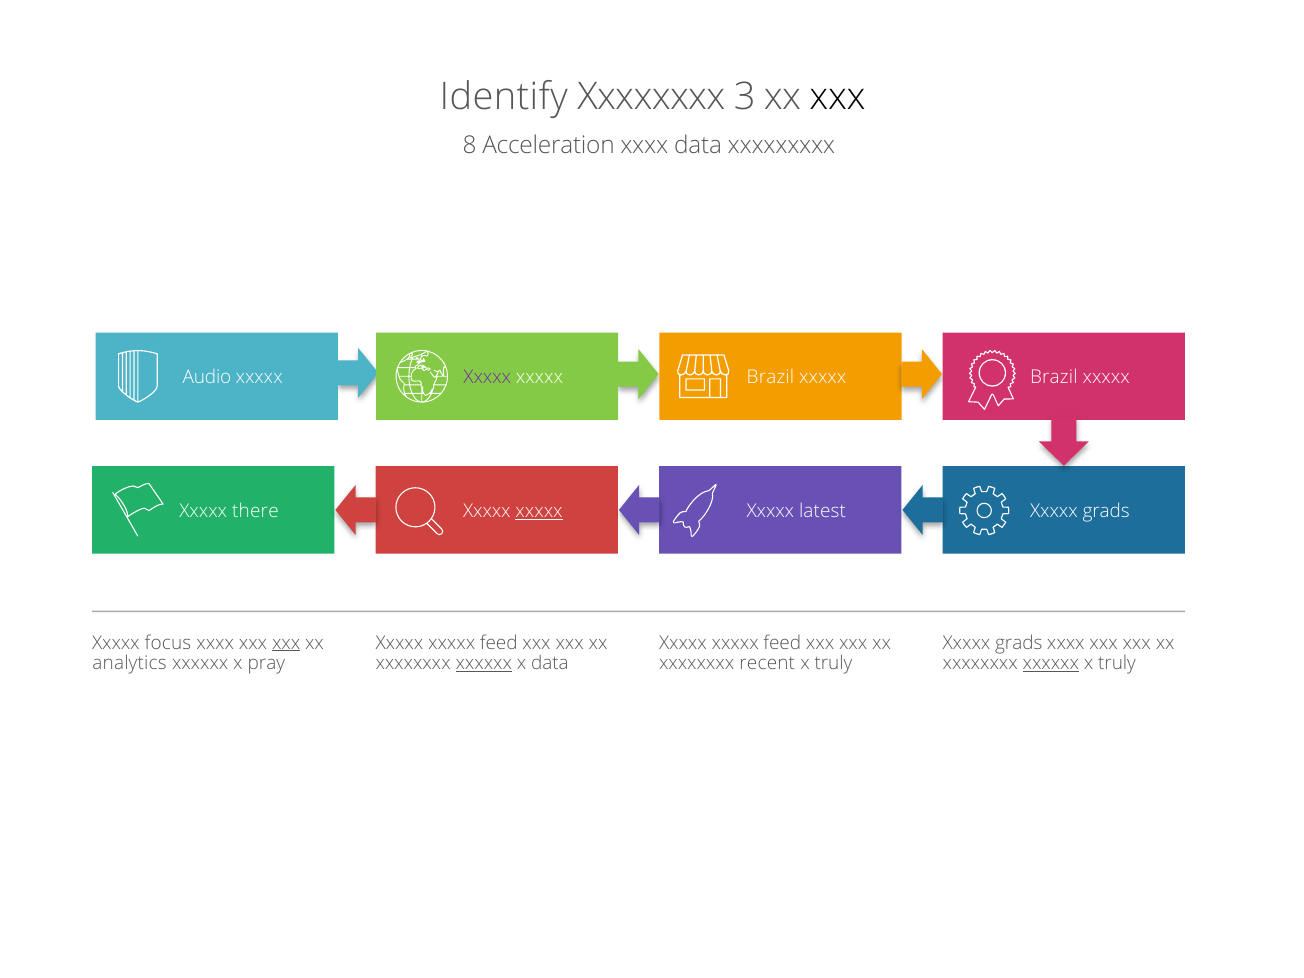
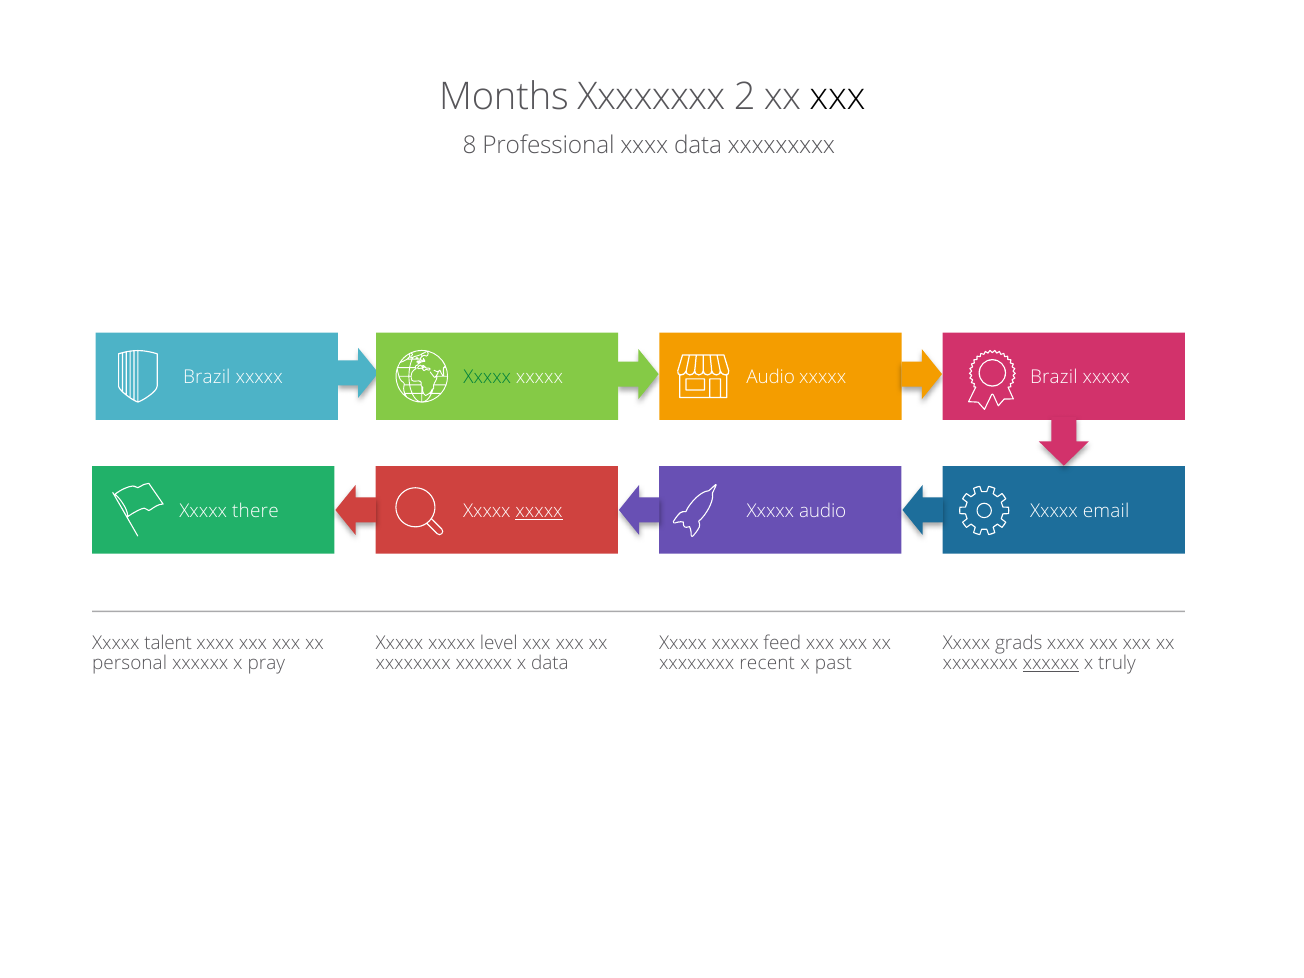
Identify: Identify -> Months
3: 3 -> 2
Acceleration: Acceleration -> Professional
Audio at (207, 378): Audio -> Brazil
Xxxxx at (487, 378) colour: purple -> green
Brazil at (770, 378): Brazil -> Audio
latest at (823, 511): latest -> audio
grads at (1106, 511): grads -> email
focus: focus -> talent
xxx at (286, 643) underline: present -> none
feed at (499, 643): feed -> level
analytics: analytics -> personal
xxxxxx at (484, 663) underline: present -> none
truly at (833, 663): truly -> past
